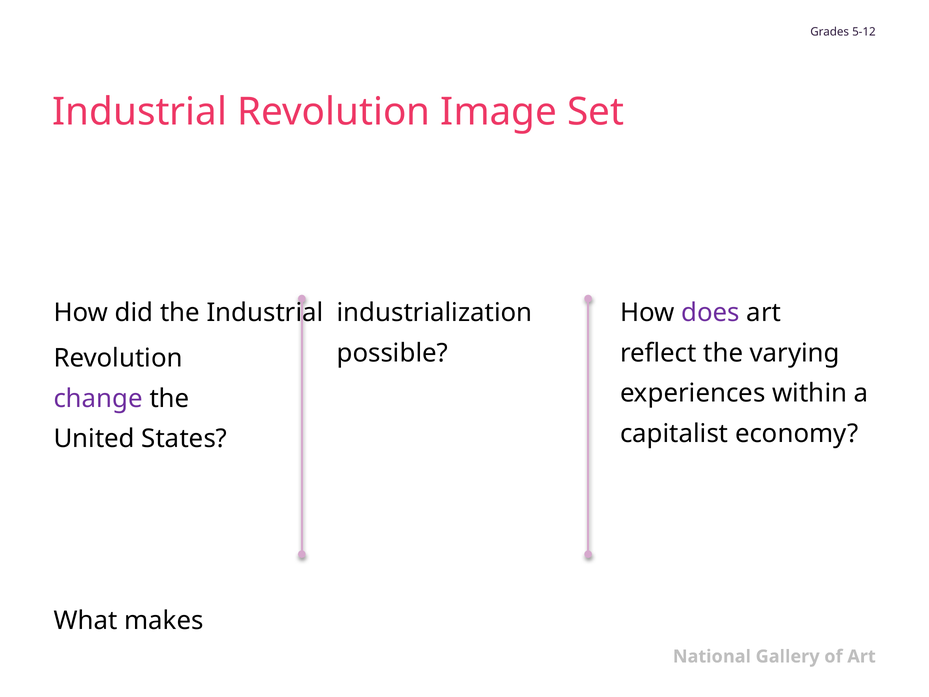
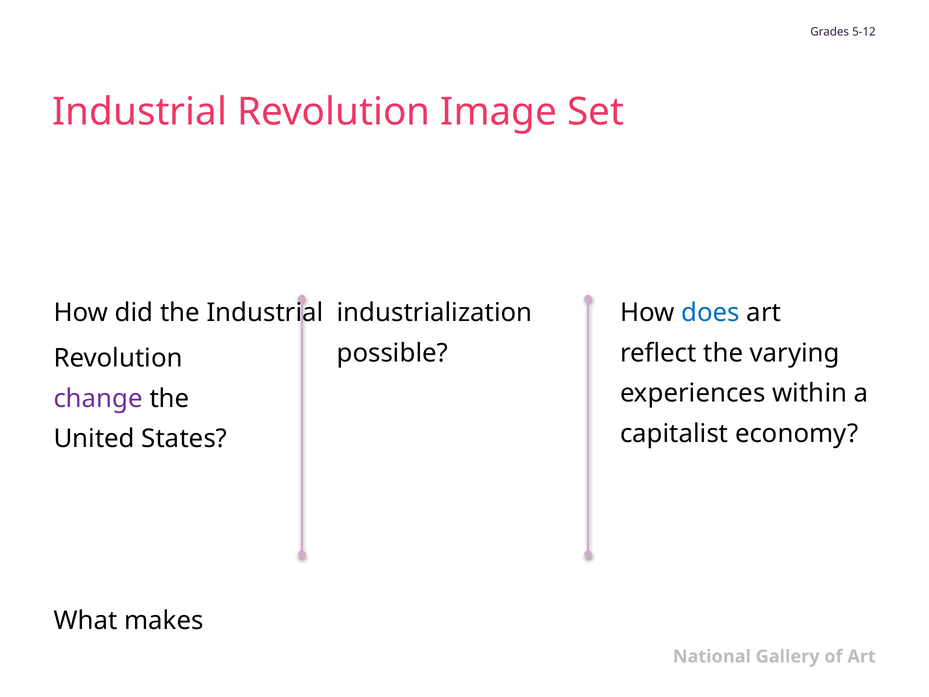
does colour: purple -> blue
